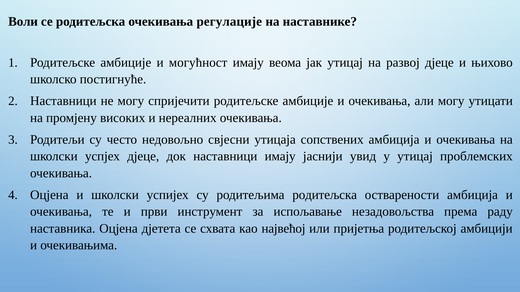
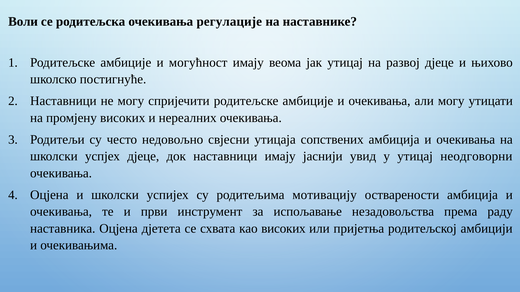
проблемских: проблемских -> неодговорни
родитељима родитељска: родитељска -> мотивацију
као највећој: највећој -> високих
